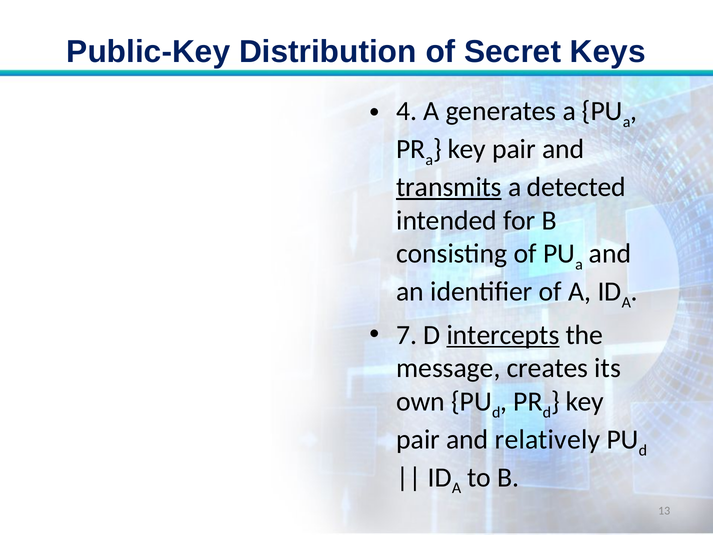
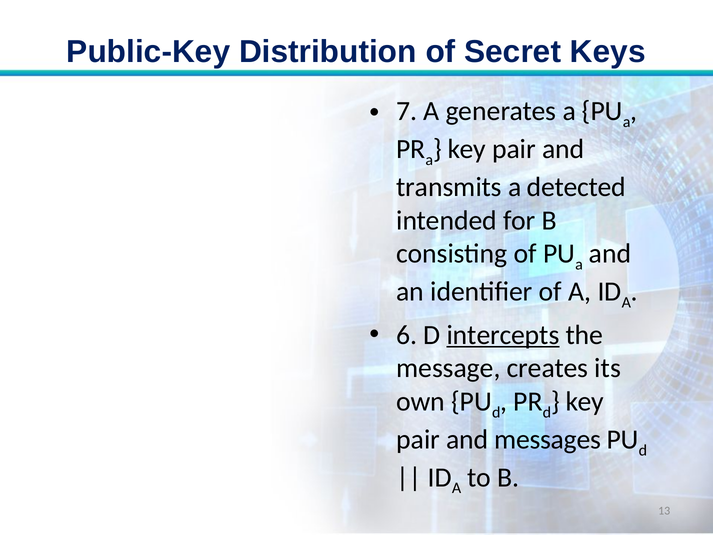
4: 4 -> 7
transmits underline: present -> none
7: 7 -> 6
relatively: relatively -> messages
